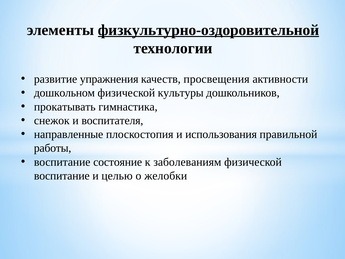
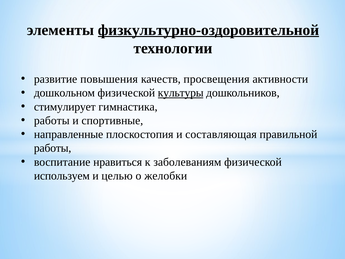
упражнения: упражнения -> повышения
культуры underline: none -> present
прокатывать: прокатывать -> стимулирует
снежок at (52, 120): снежок -> работы
воспитателя: воспитателя -> спортивные
использования: использования -> составляющая
состояние: состояние -> нравиться
воспитание at (62, 176): воспитание -> используем
